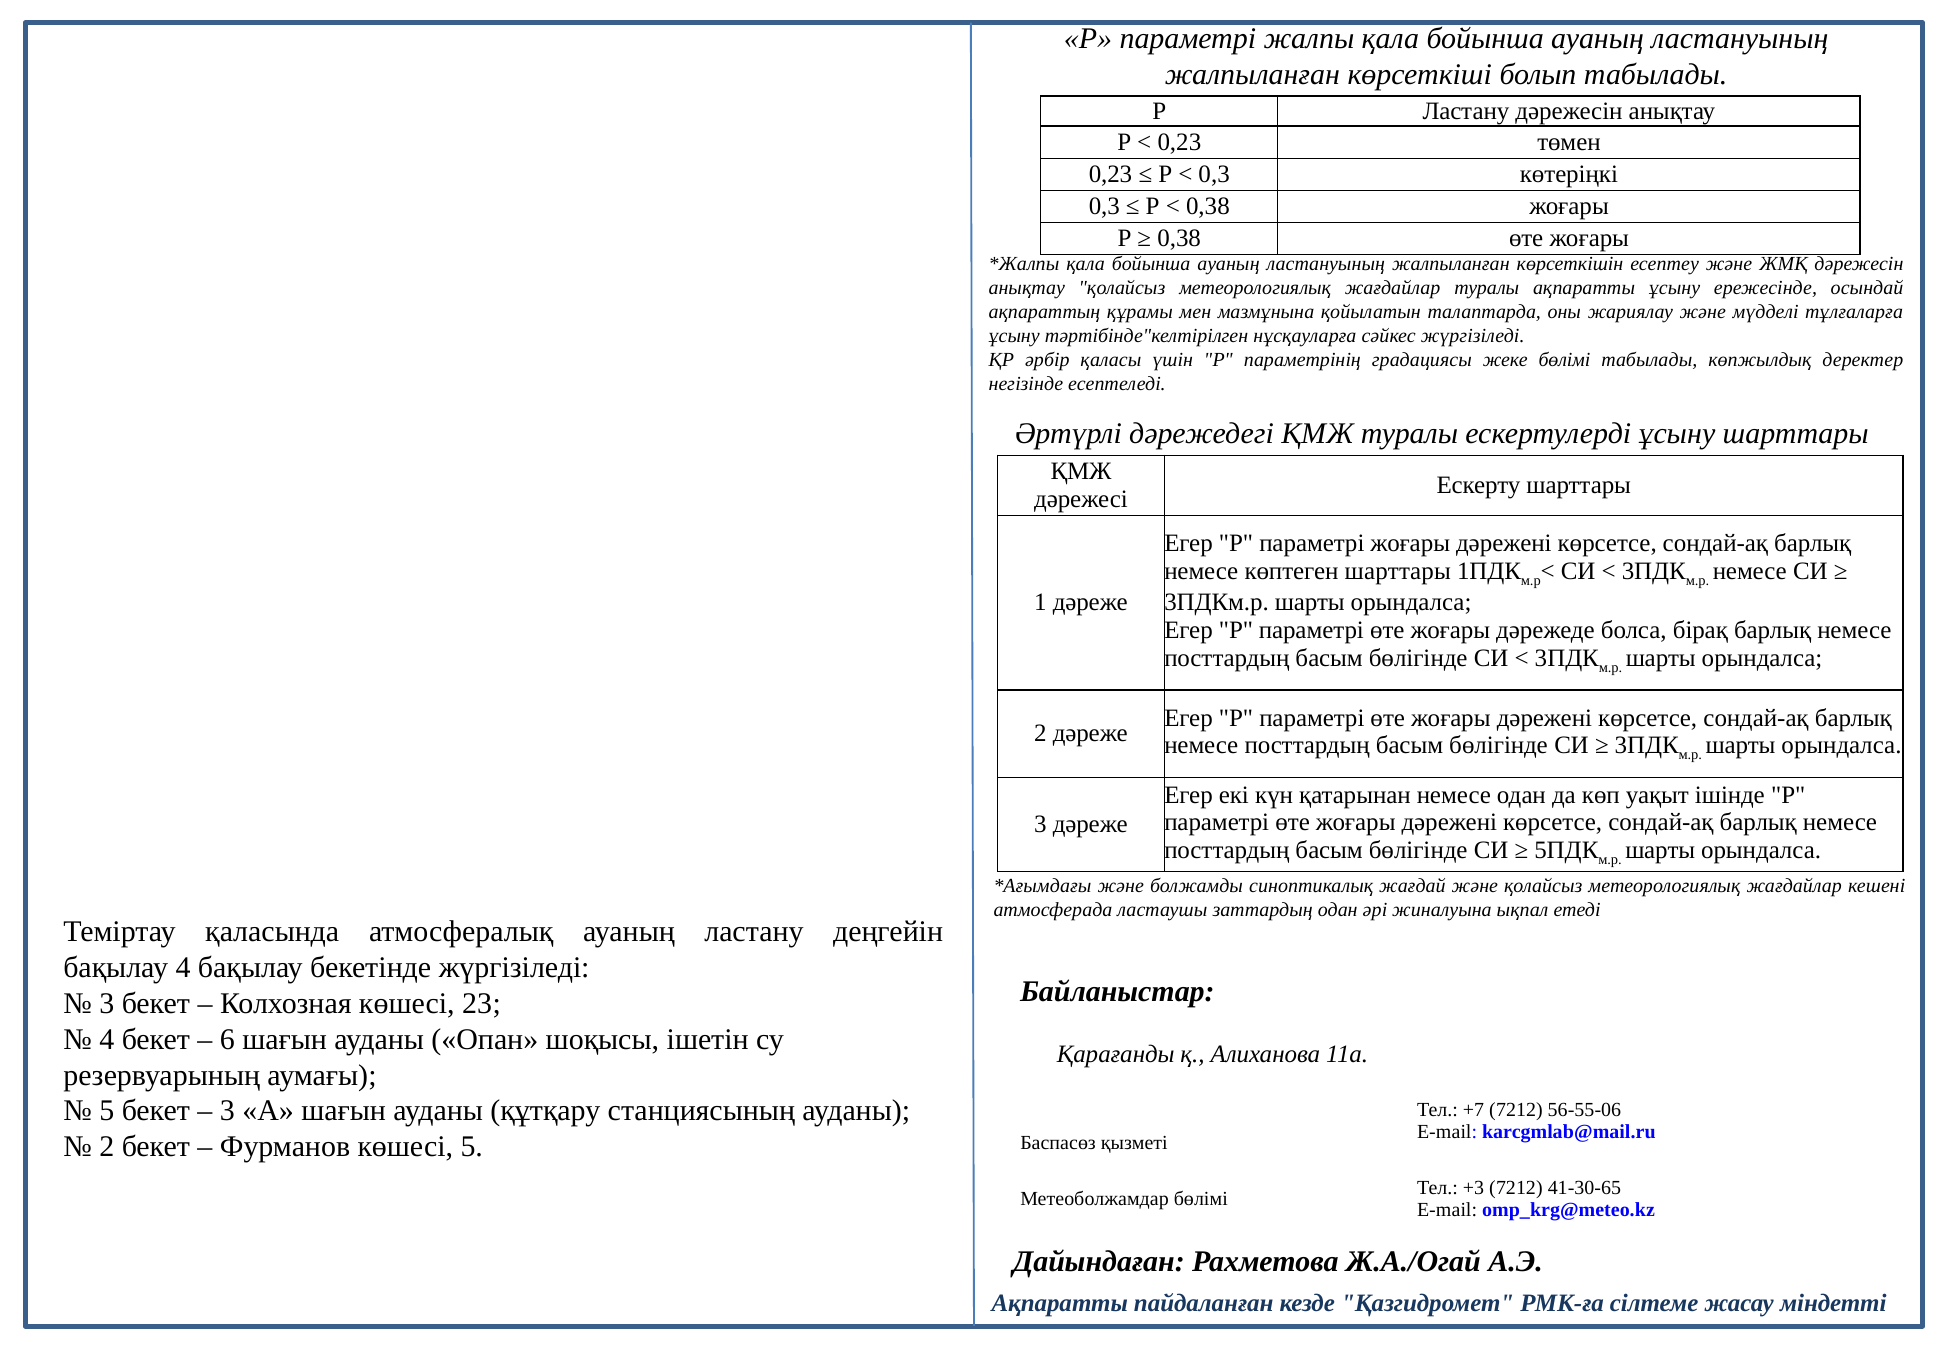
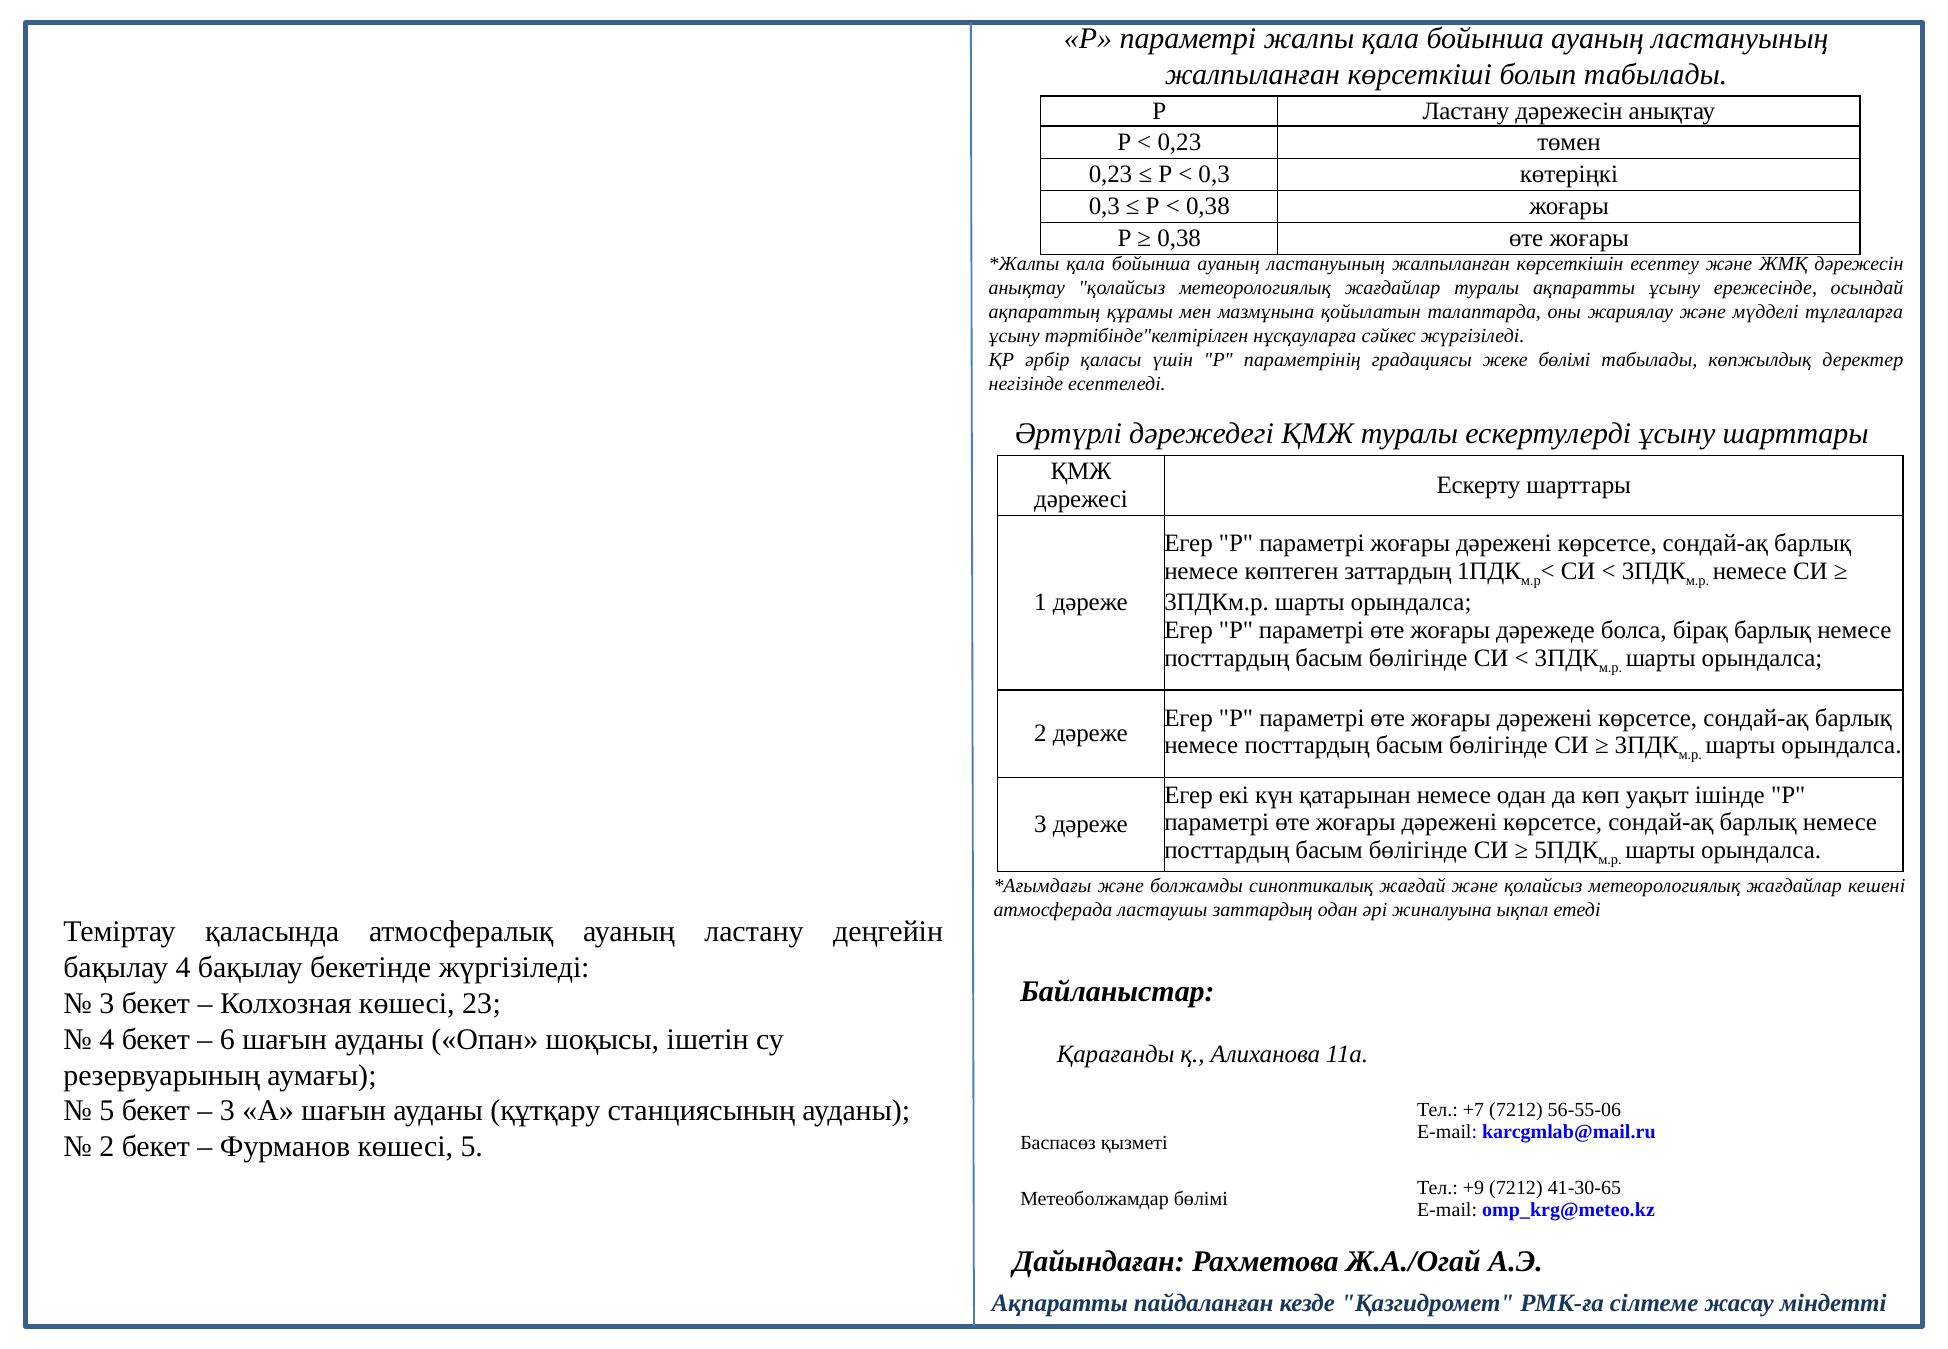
көптеген шарттары: шарттары -> заттардың
+3: +3 -> +9
